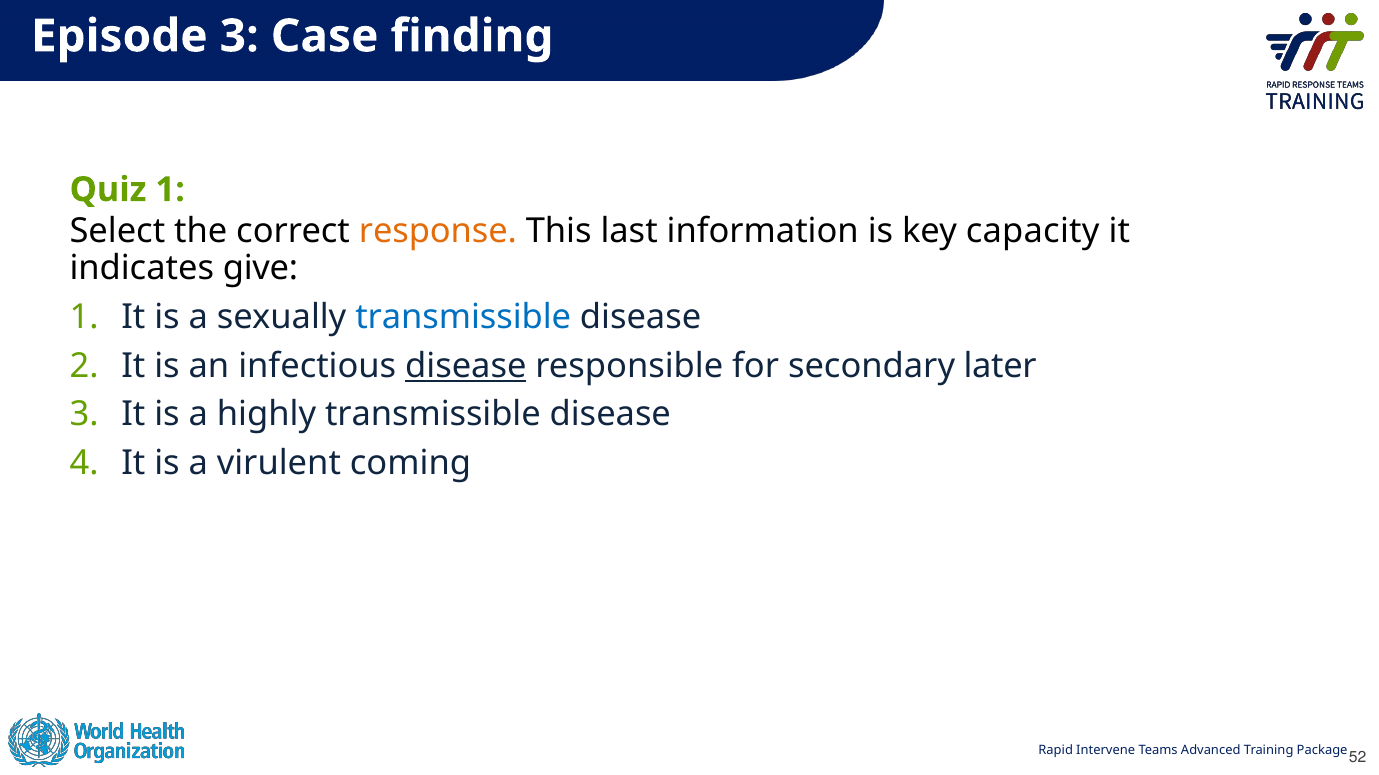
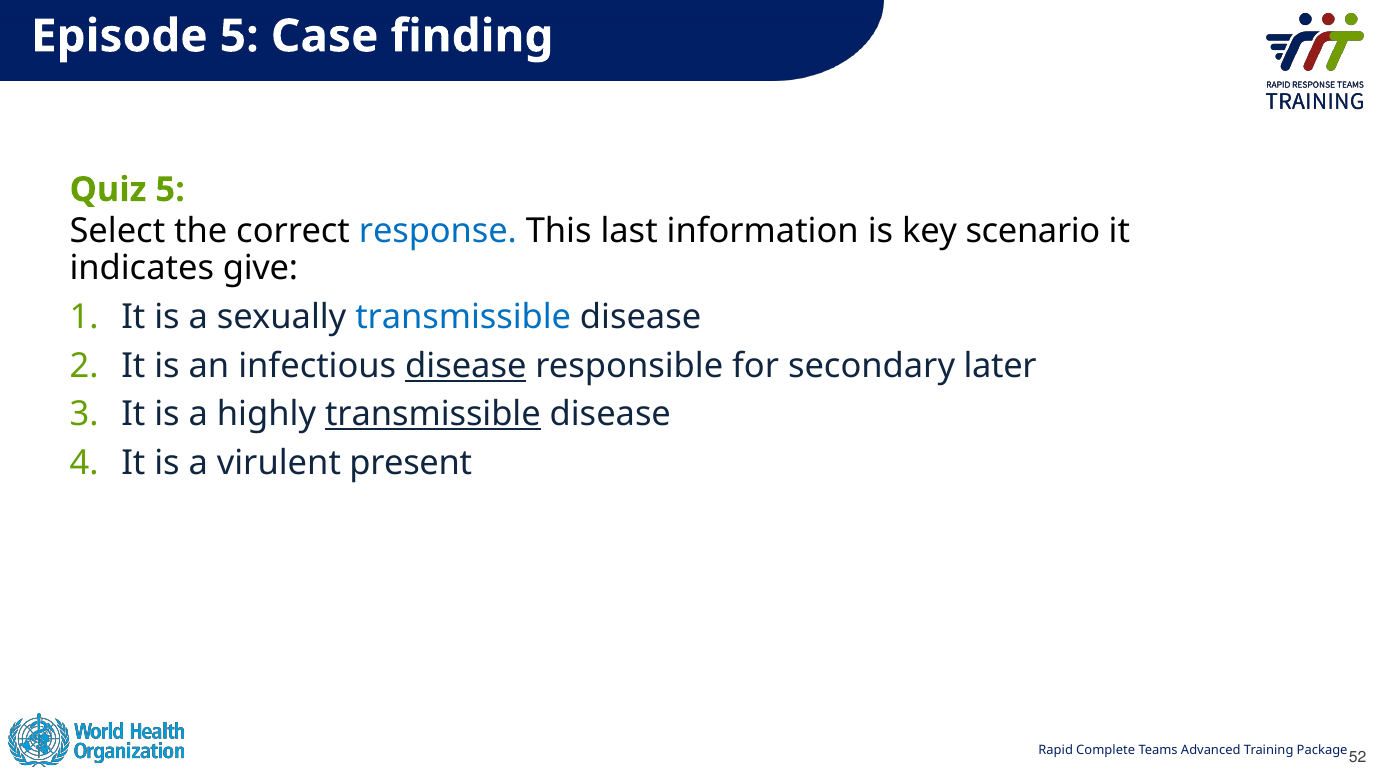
Episode 3: 3 -> 5
Quiz 1: 1 -> 5
response colour: orange -> blue
capacity: capacity -> scenario
transmissible at (433, 415) underline: none -> present
coming: coming -> present
Intervene: Intervene -> Complete
